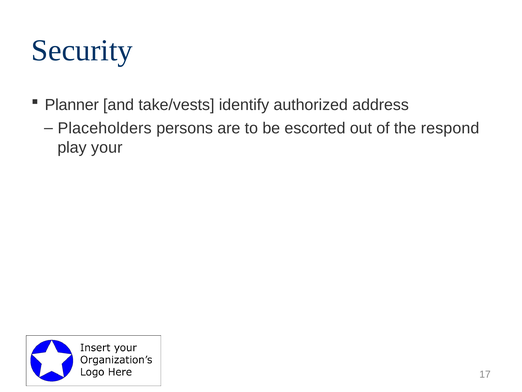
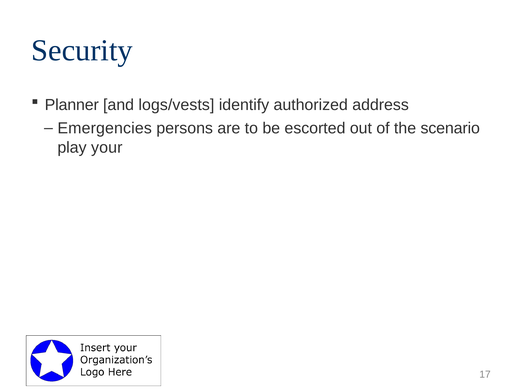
take/vests: take/vests -> logs/vests
Placeholders: Placeholders -> Emergencies
respond: respond -> scenario
